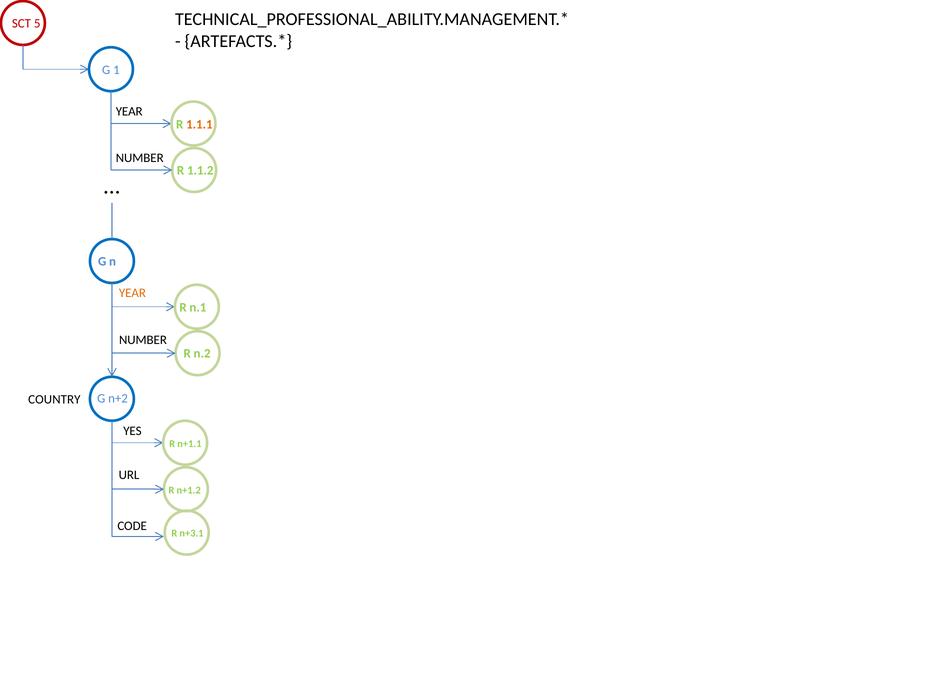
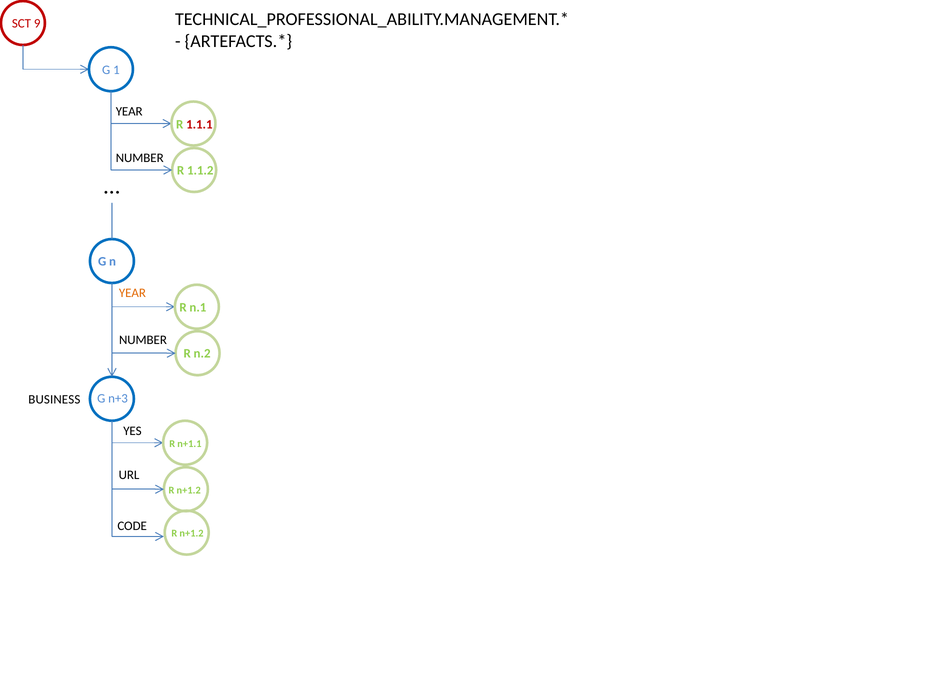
5: 5 -> 9
1.1.1 colour: orange -> red
n+2: n+2 -> n+3
COUNTRY: COUNTRY -> BUSINESS
n+3.1 at (192, 533): n+3.1 -> n+1.2
